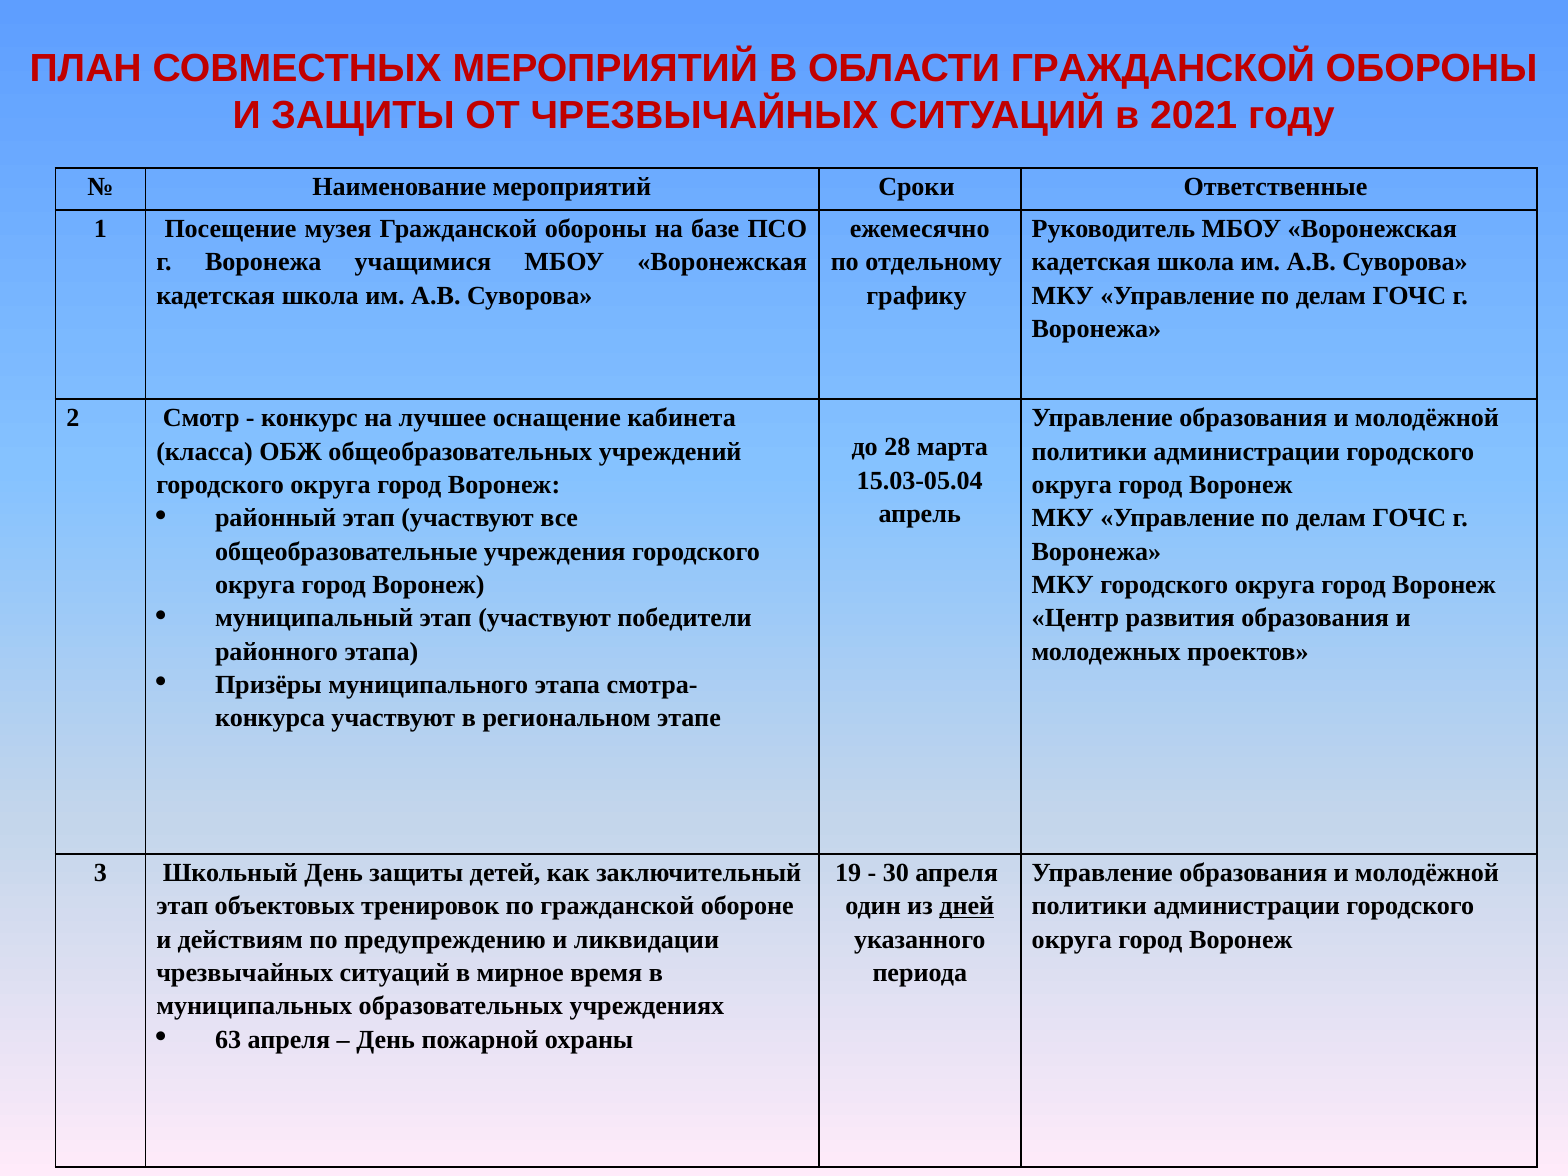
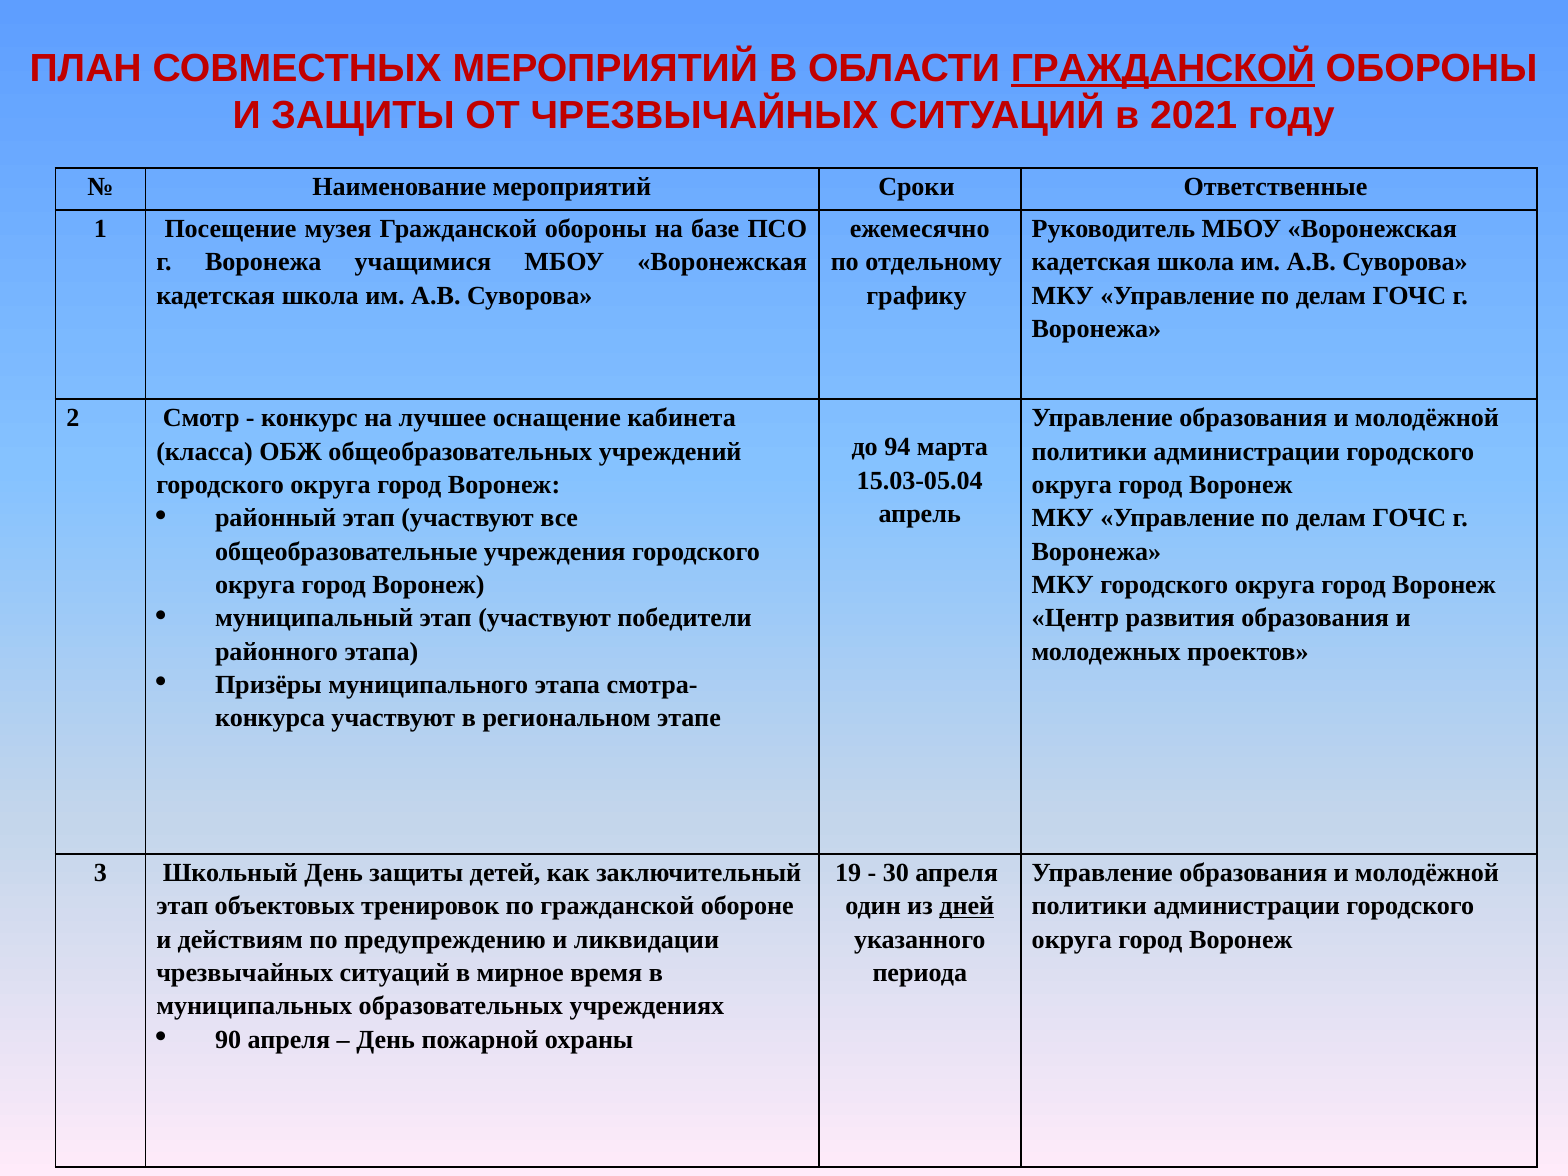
ГРАЖДАНСКОЙ at (1163, 69) underline: none -> present
28: 28 -> 94
63: 63 -> 90
